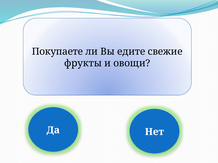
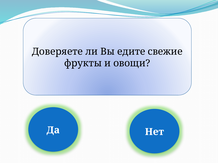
Покупаете: Покупаете -> Доверяете
